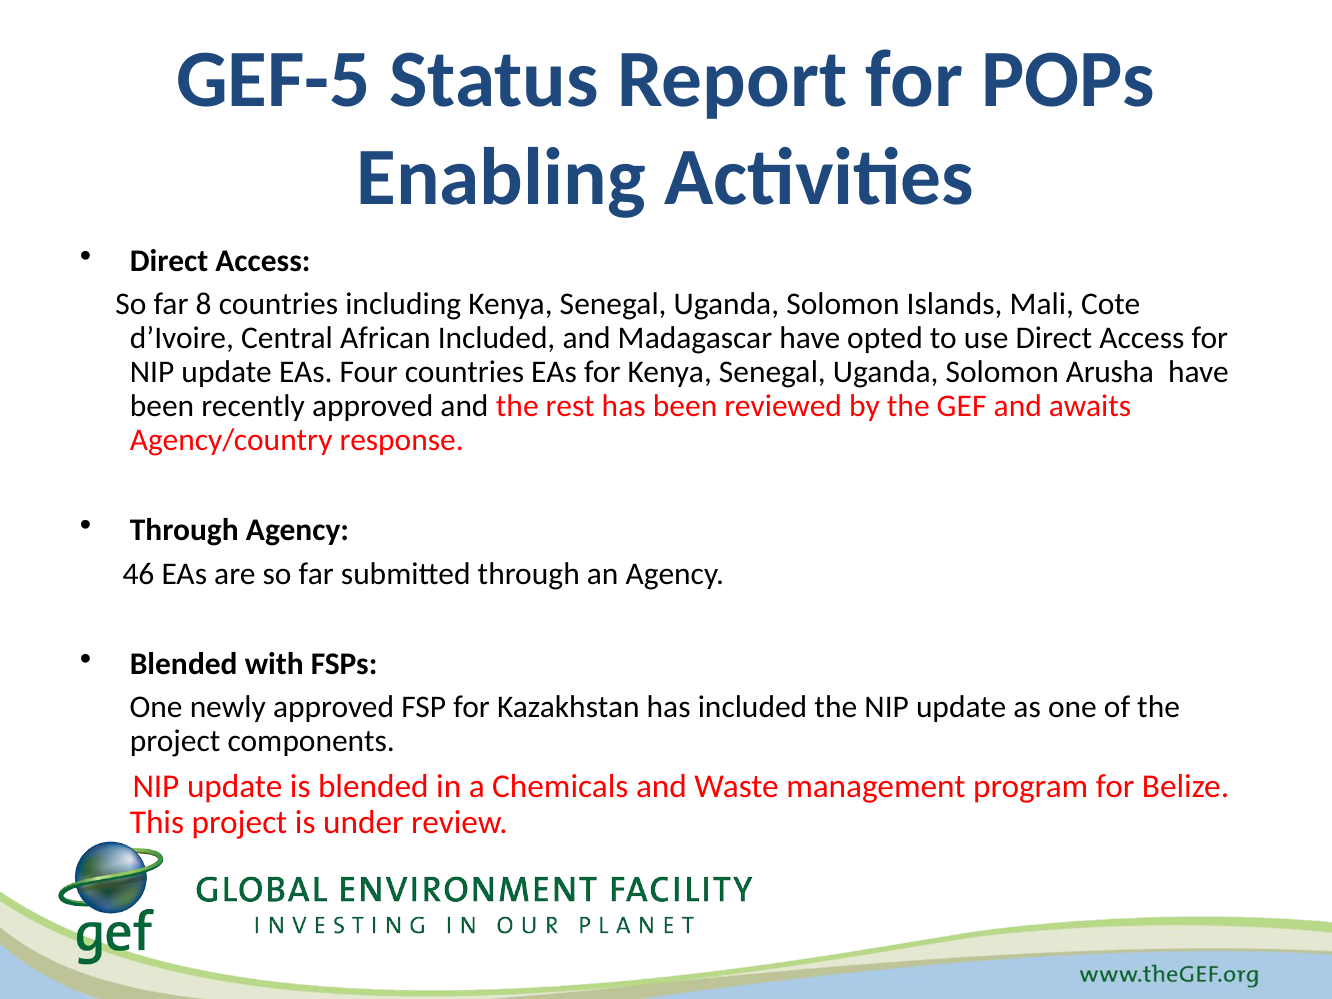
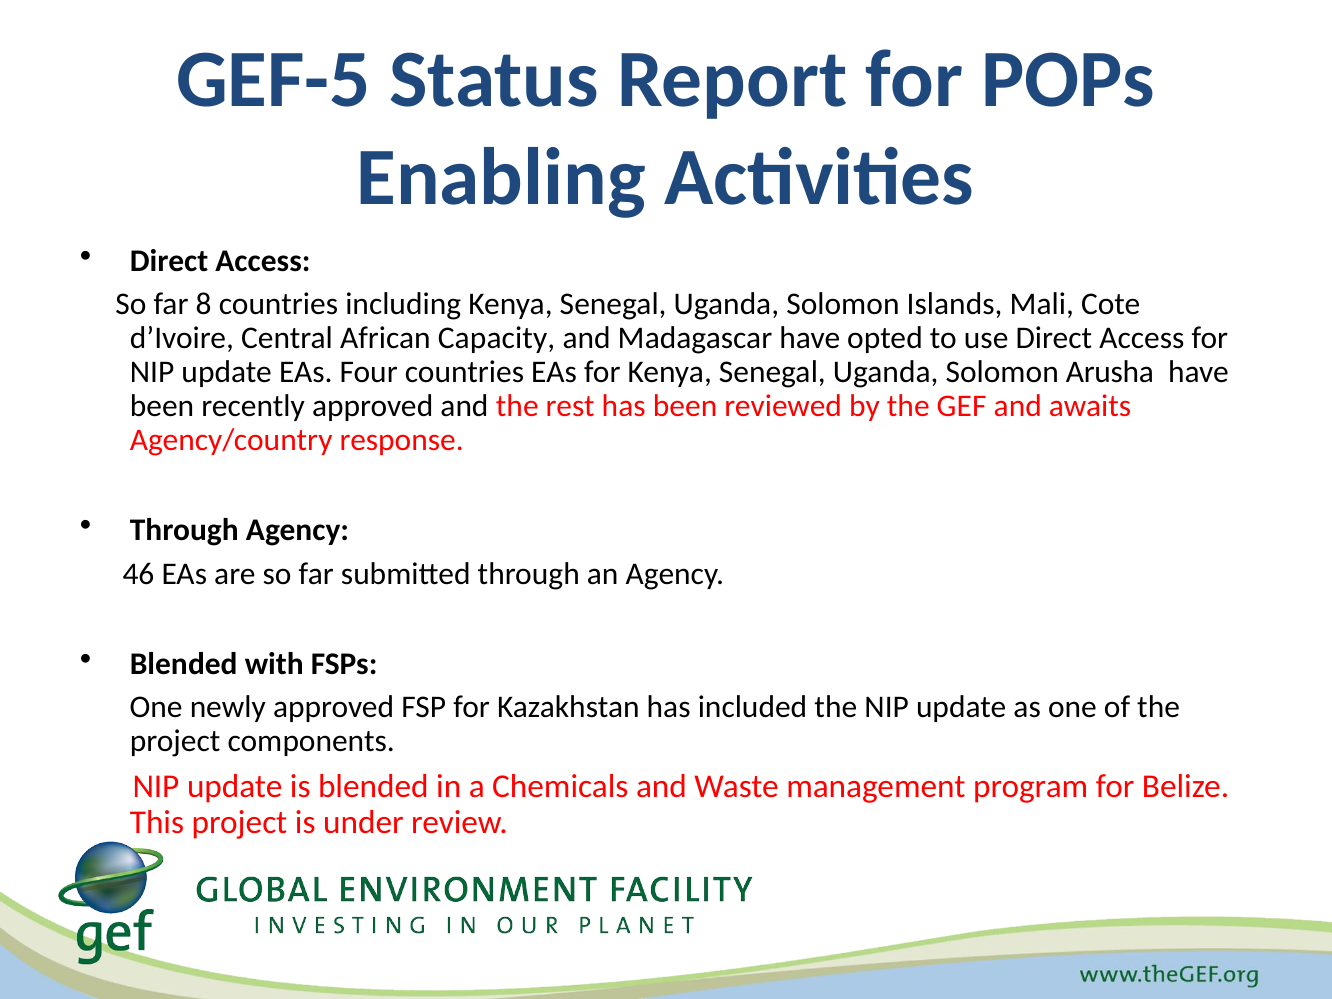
African Included: Included -> Capacity
